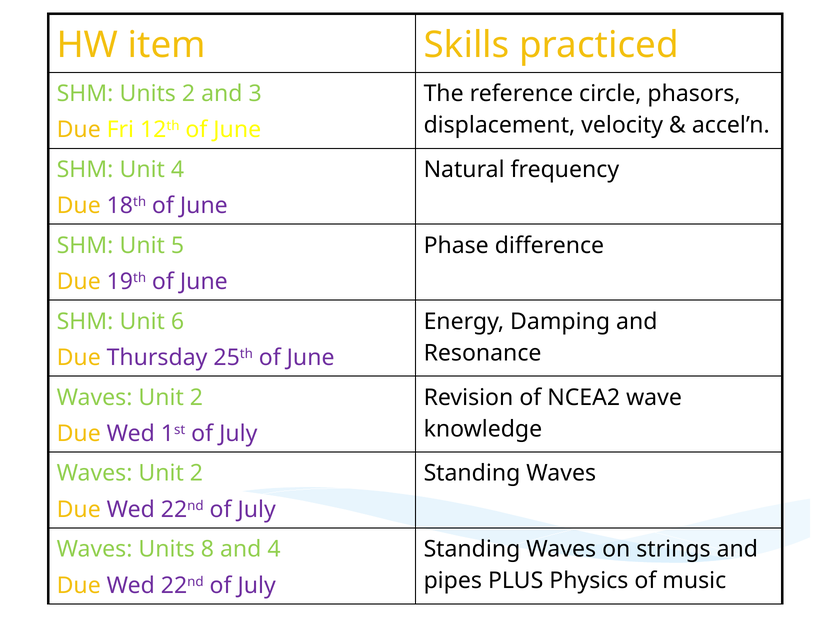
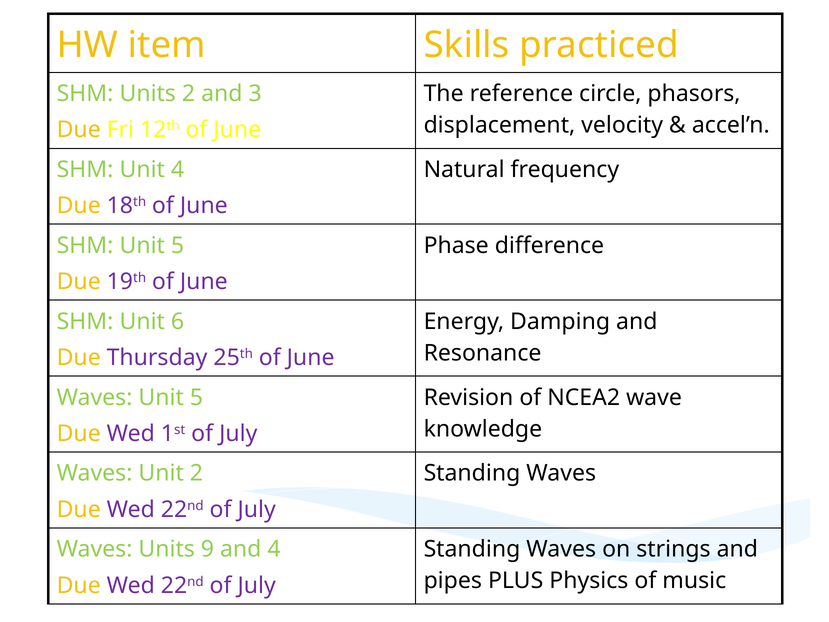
2 at (196, 397): 2 -> 5
8: 8 -> 9
